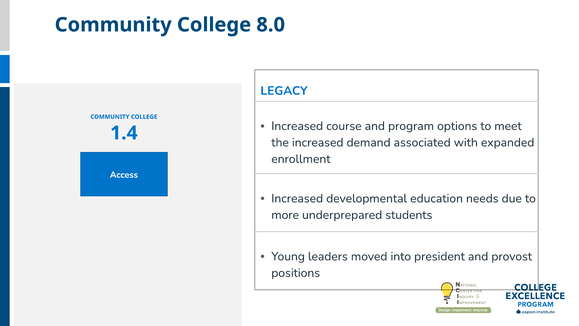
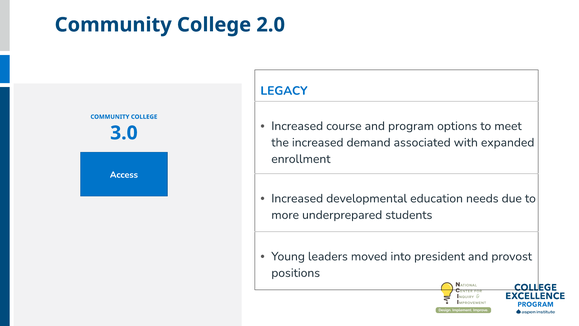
8.0: 8.0 -> 2.0
1.4: 1.4 -> 3.0
